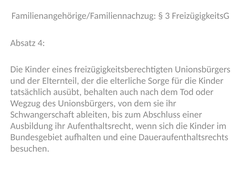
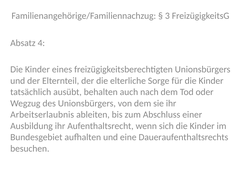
Schwangerschaft: Schwangerschaft -> Arbeitserlaubnis
